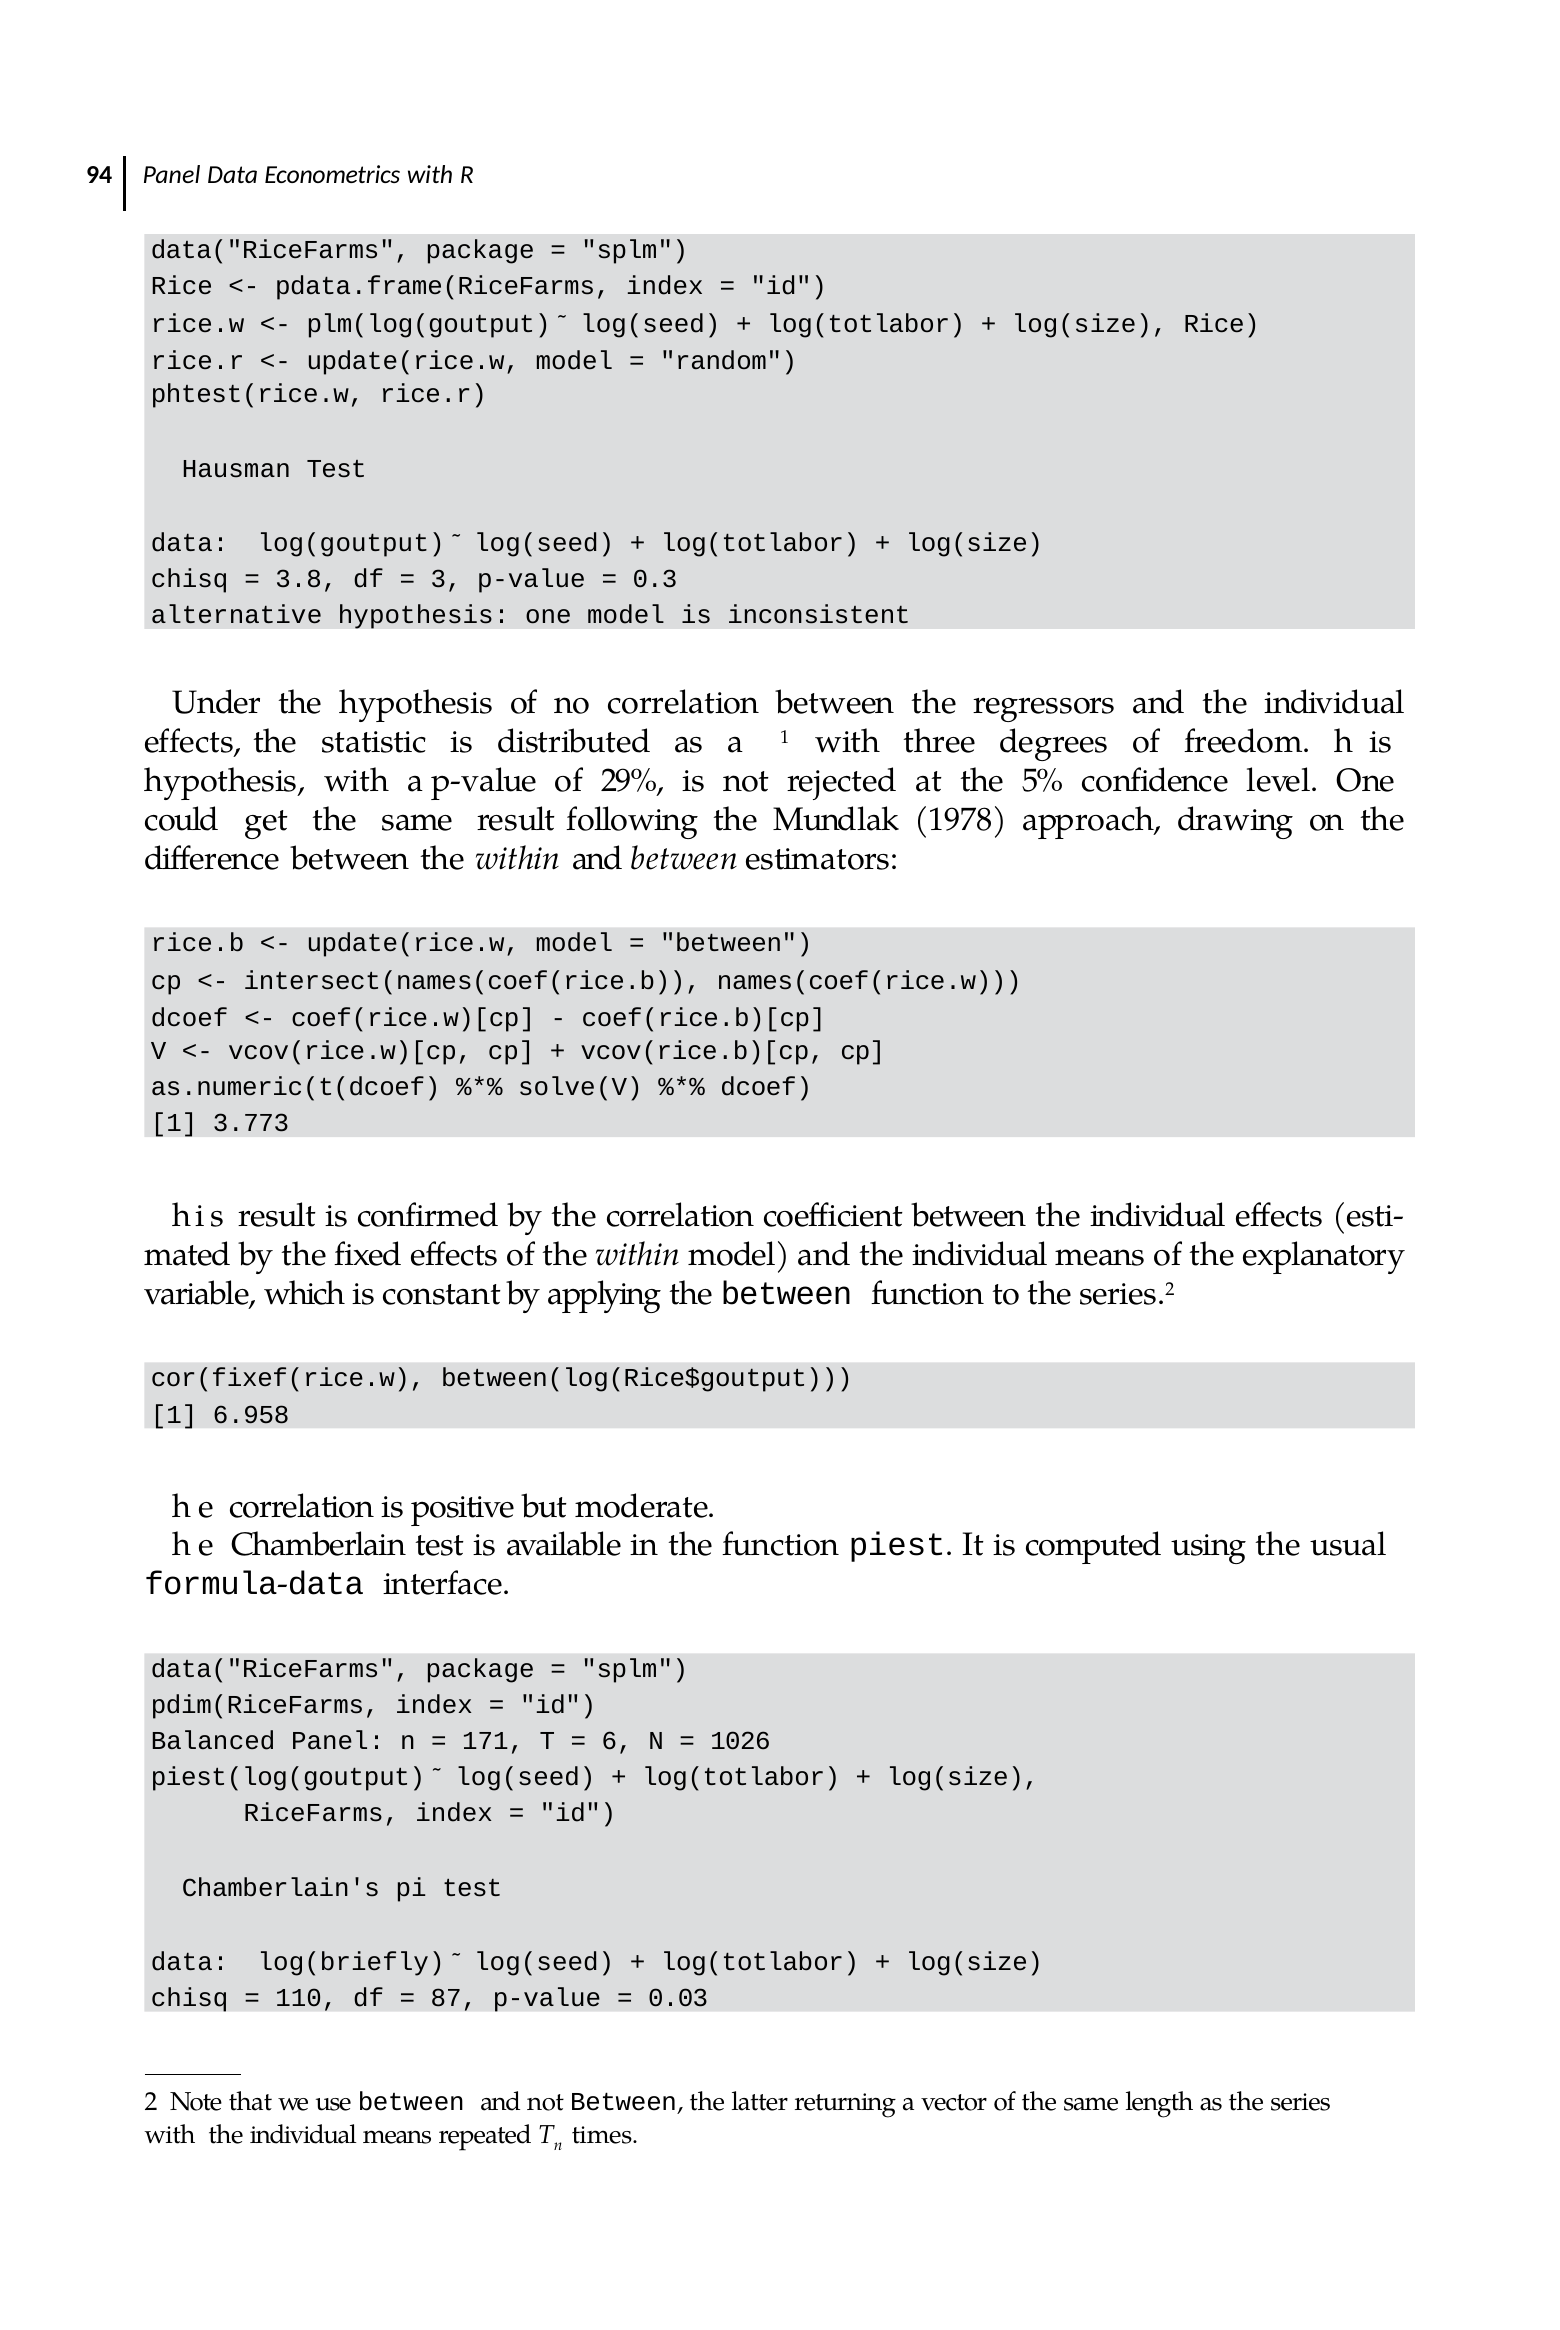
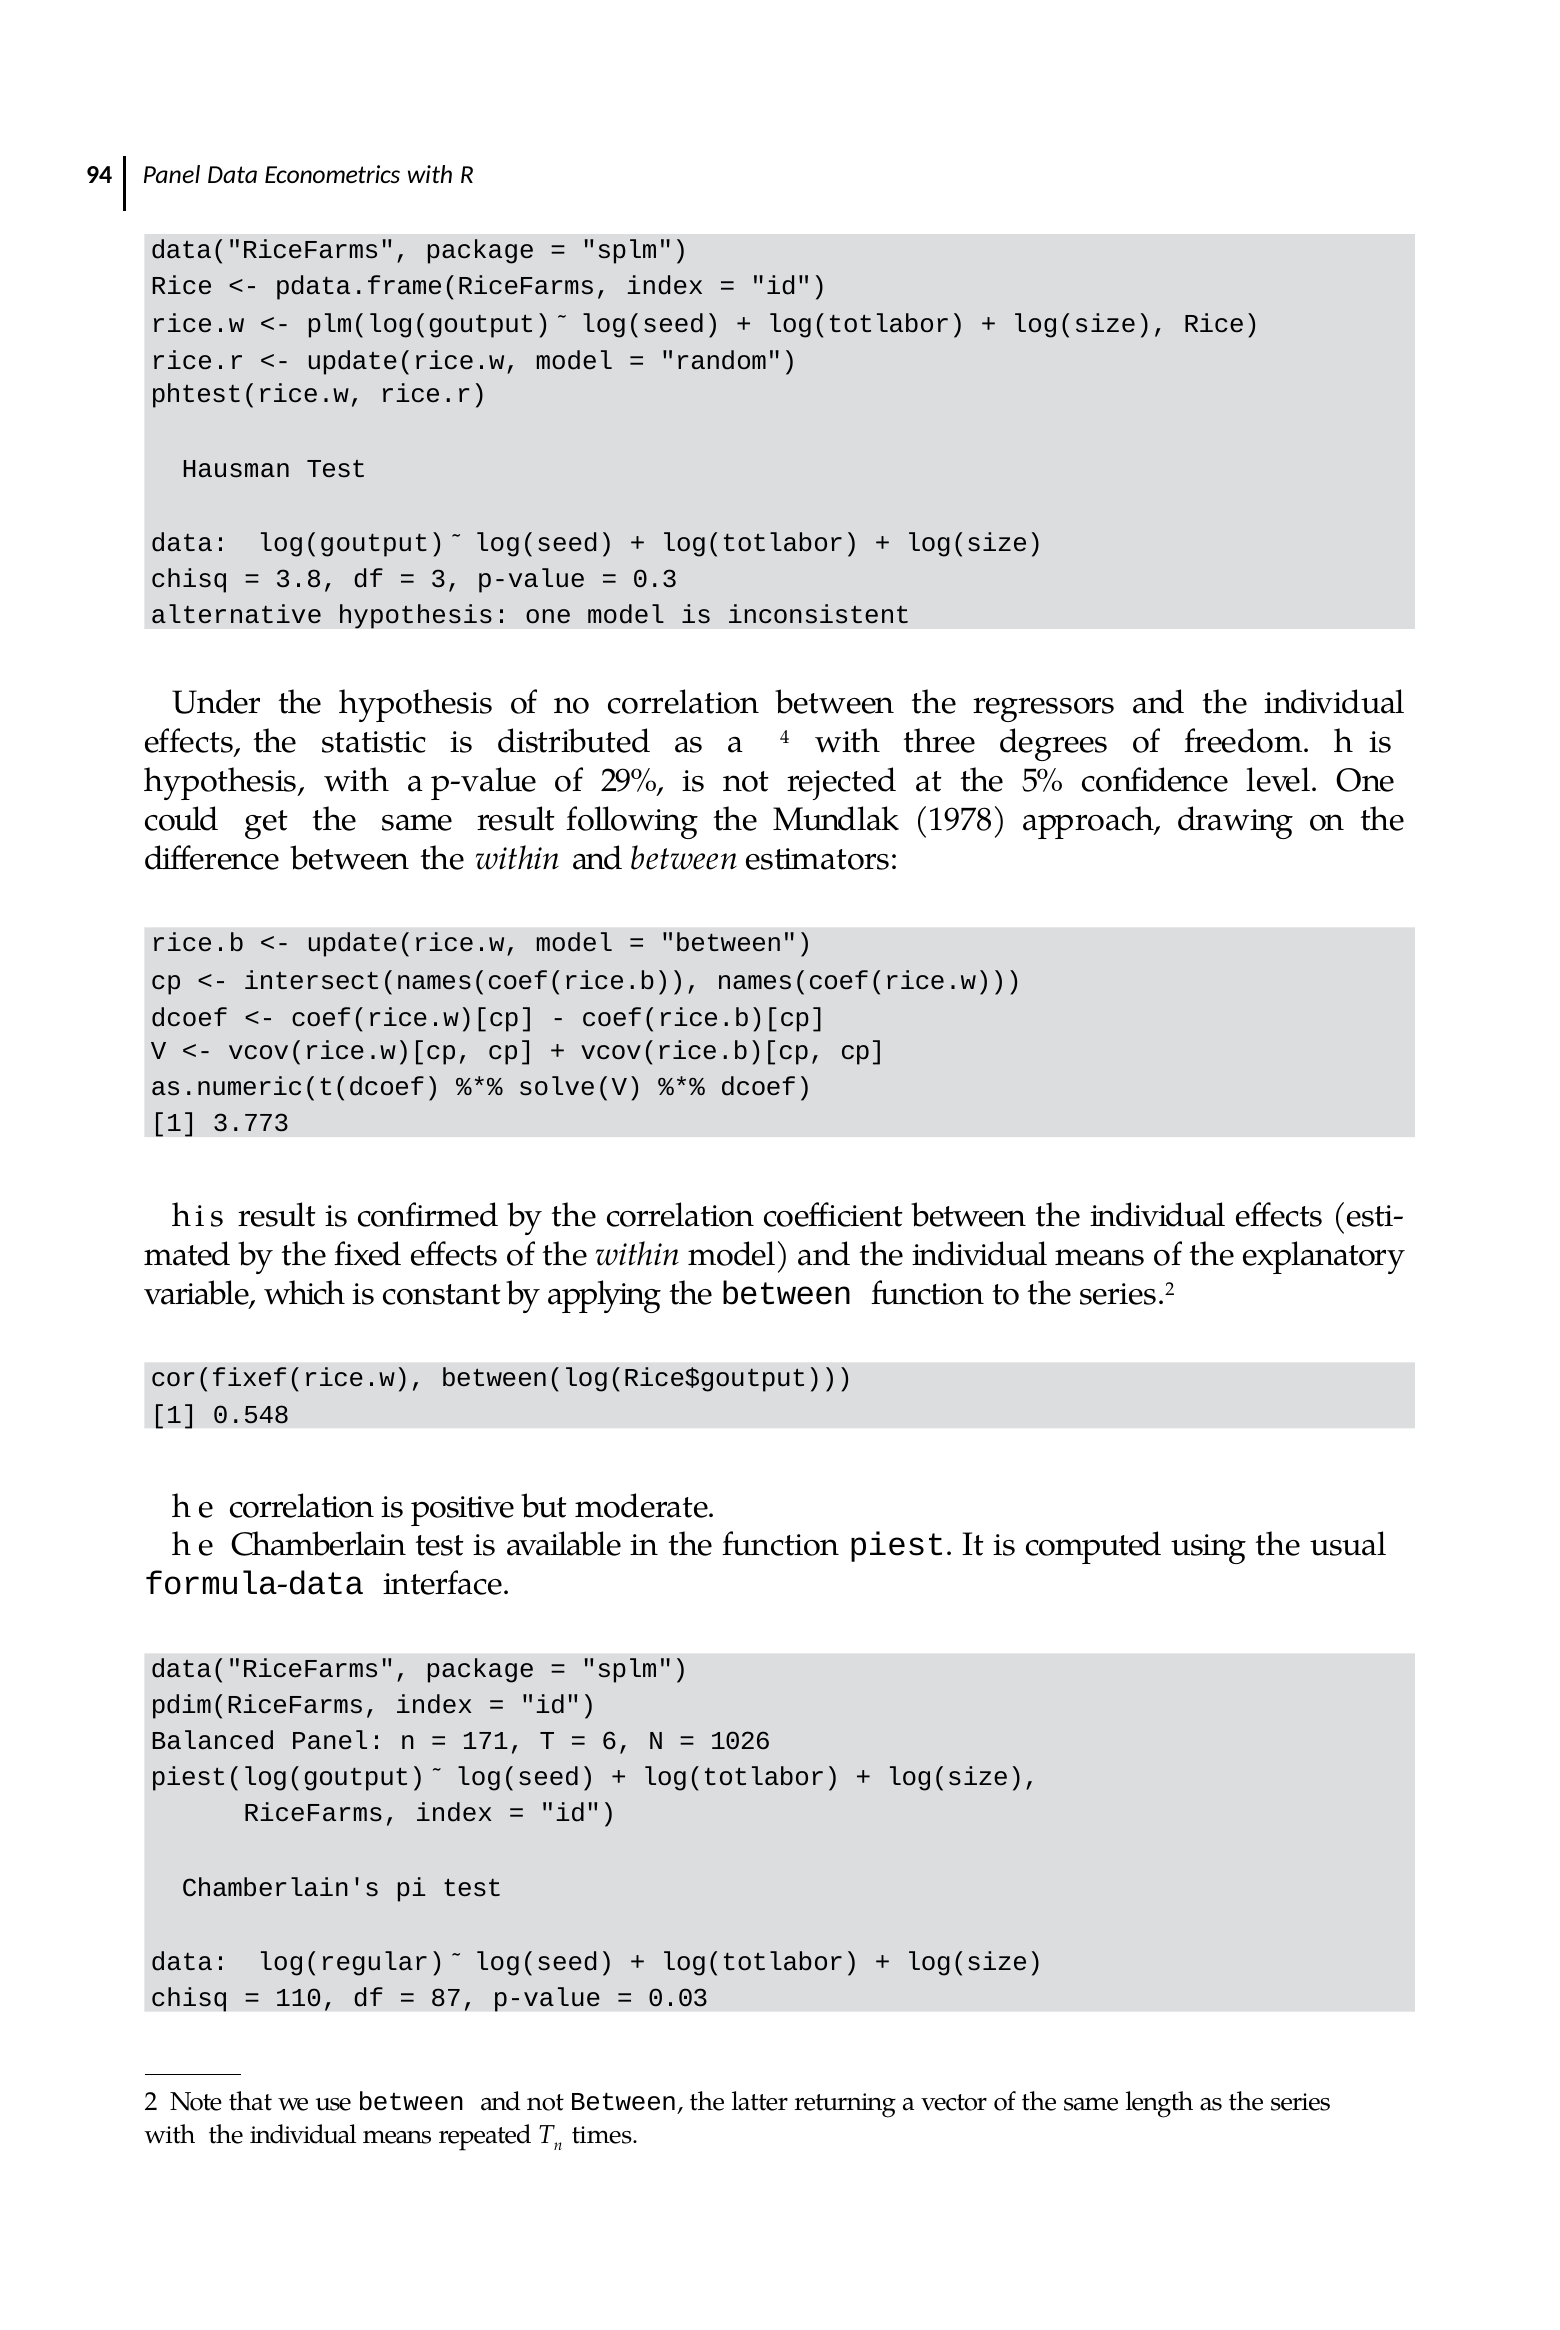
a 1: 1 -> 4
6.958: 6.958 -> 0.548
log(briefly: log(briefly -> log(regular
